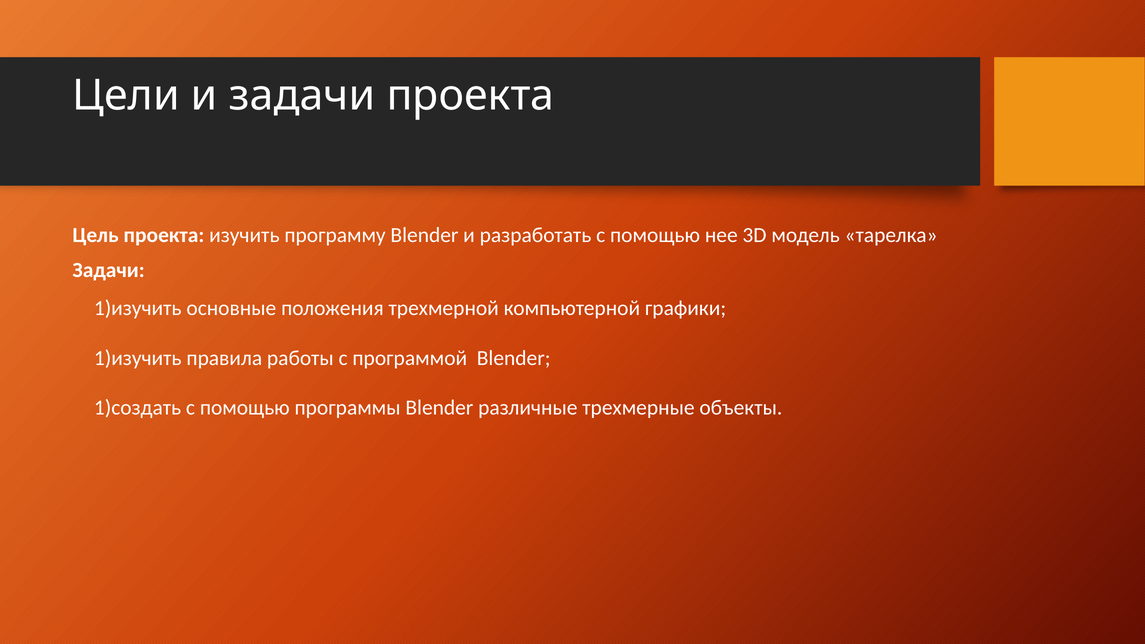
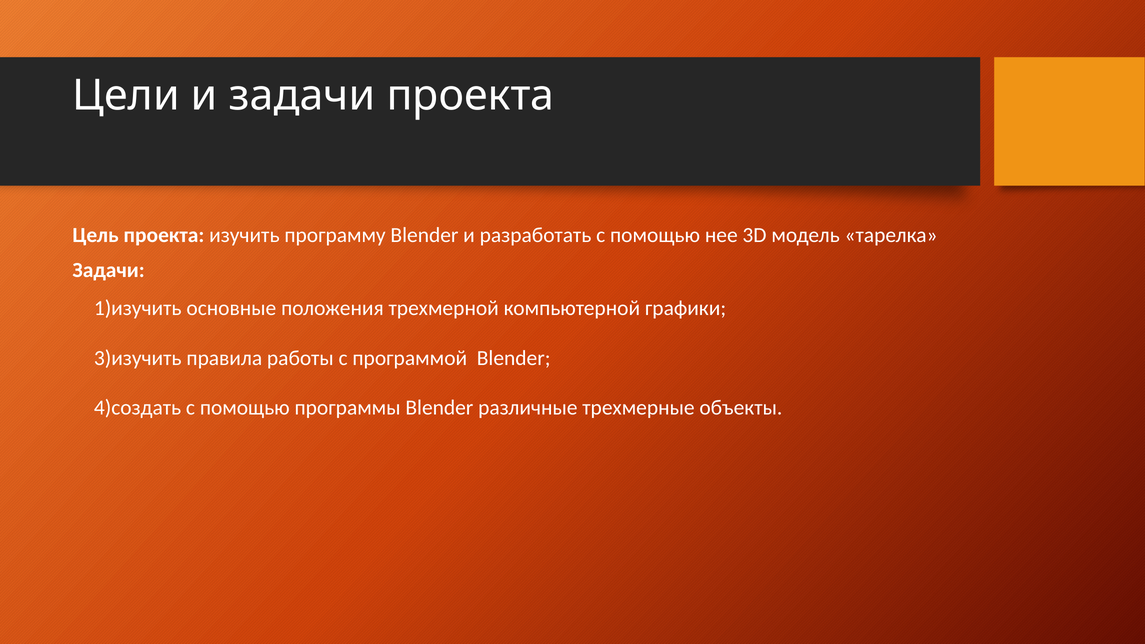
1)изучить at (138, 358): 1)изучить -> 3)изучить
1)создать: 1)создать -> 4)создать
